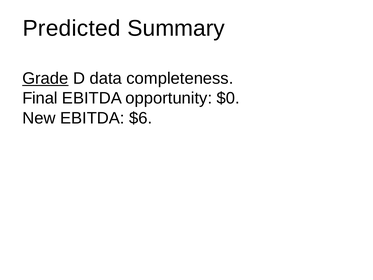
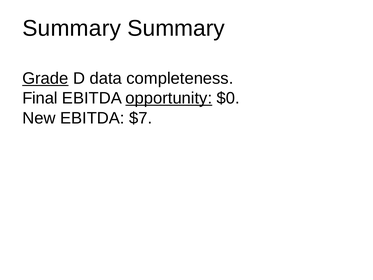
Predicted at (72, 28): Predicted -> Summary
opportunity underline: none -> present
$6: $6 -> $7
